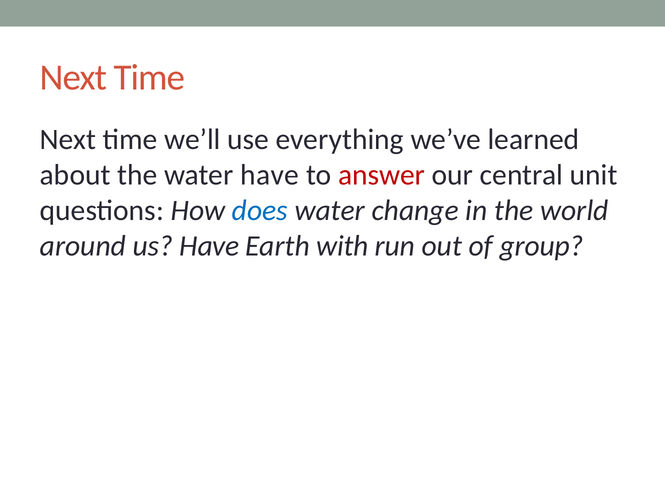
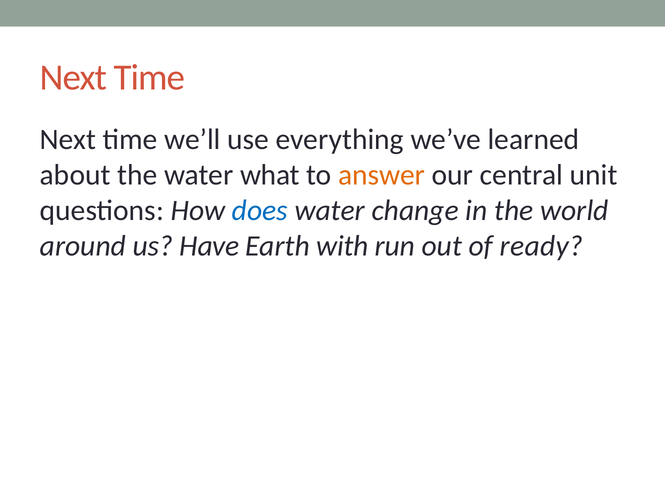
water have: have -> what
answer colour: red -> orange
group: group -> ready
